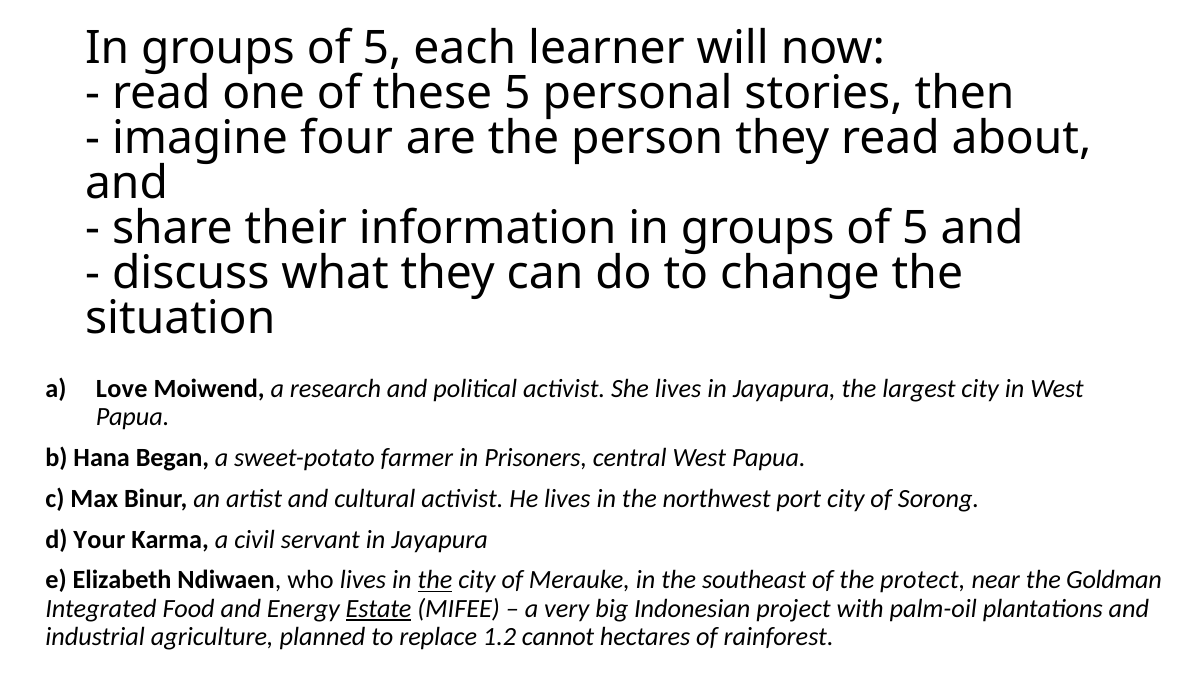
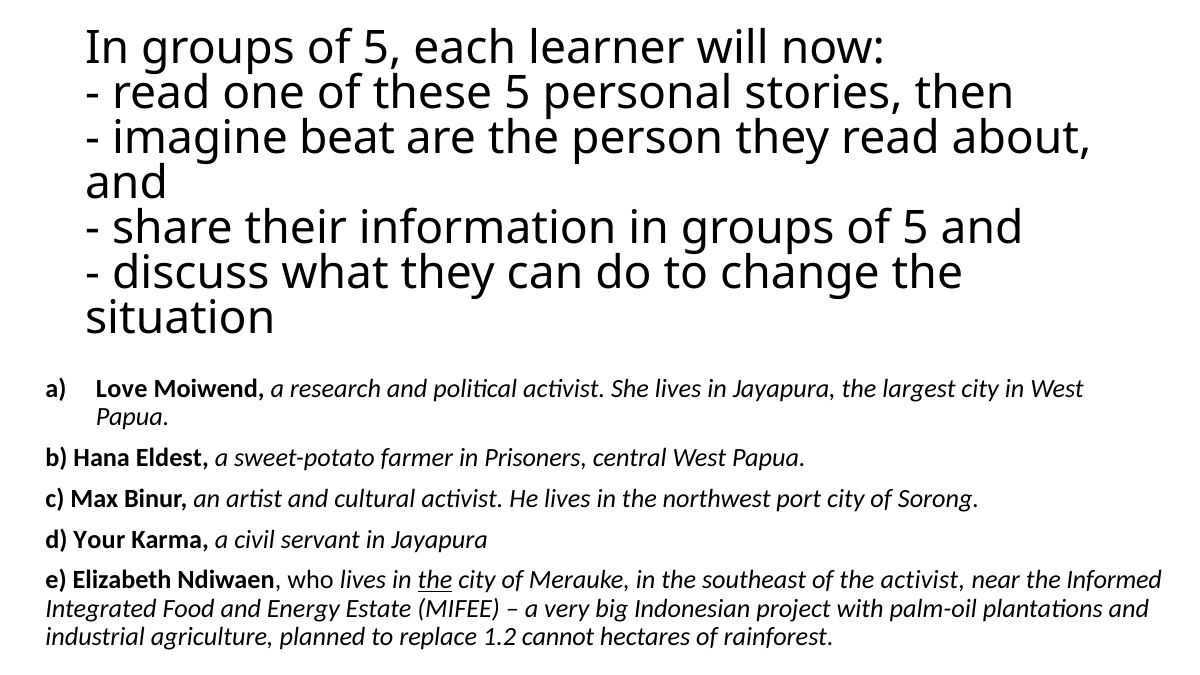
four: four -> beat
Began: Began -> Eldest
the protect: protect -> activist
Goldman: Goldman -> Informed
Estate underline: present -> none
